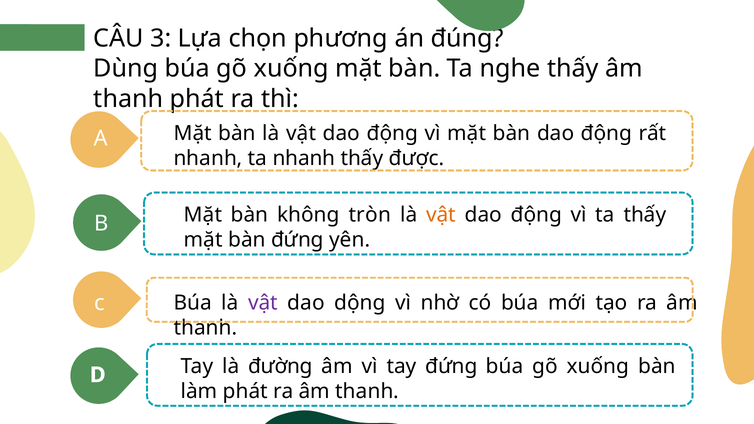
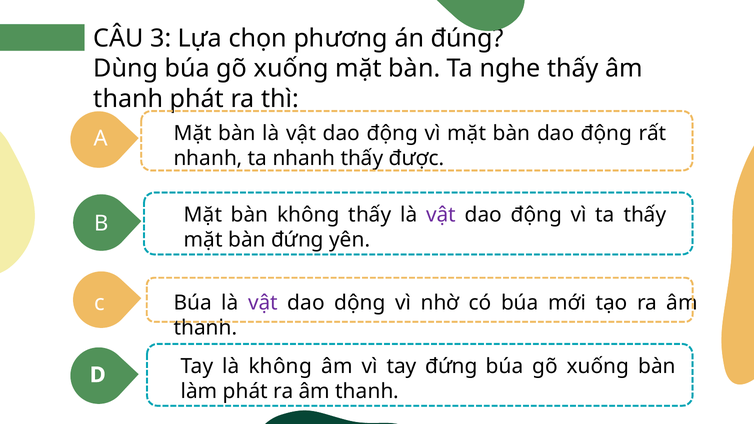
không tròn: tròn -> thấy
vật at (441, 215) colour: orange -> purple
là đường: đường -> không
